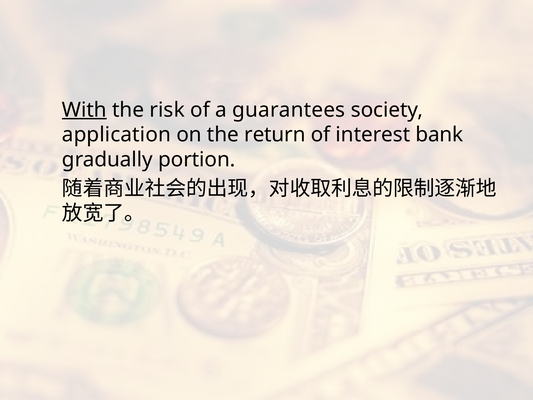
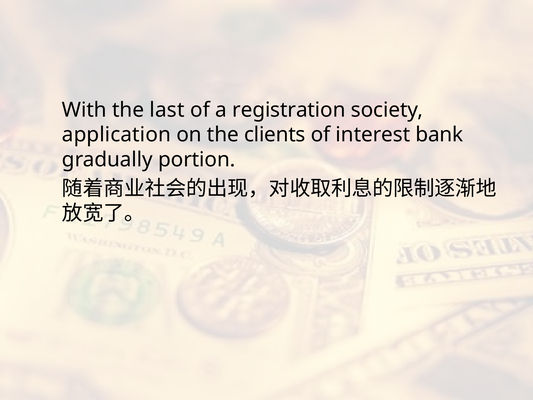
With underline: present -> none
risk: risk -> last
guarantees: guarantees -> registration
return: return -> clients
